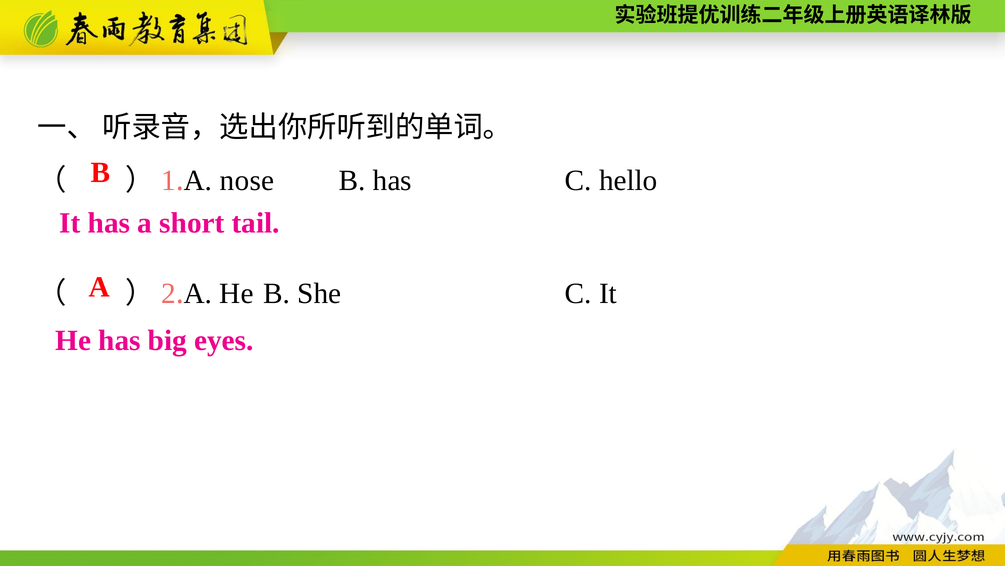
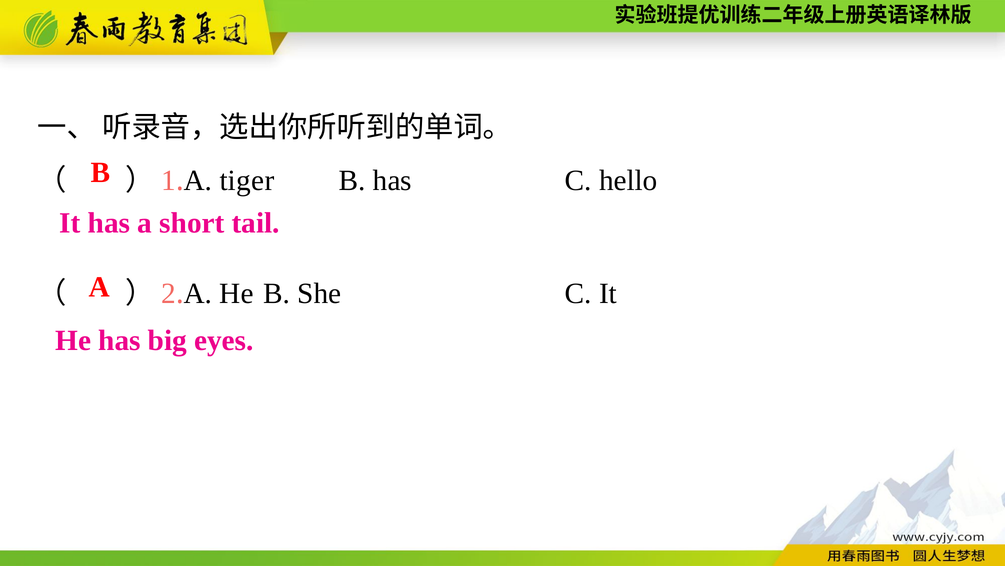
nose: nose -> tiger
